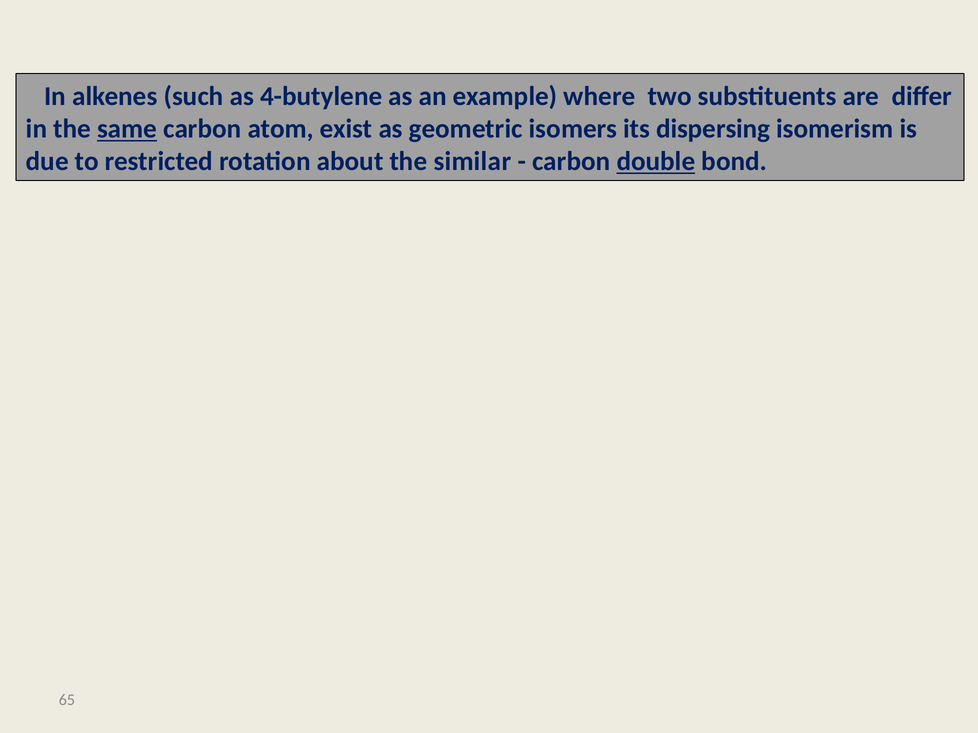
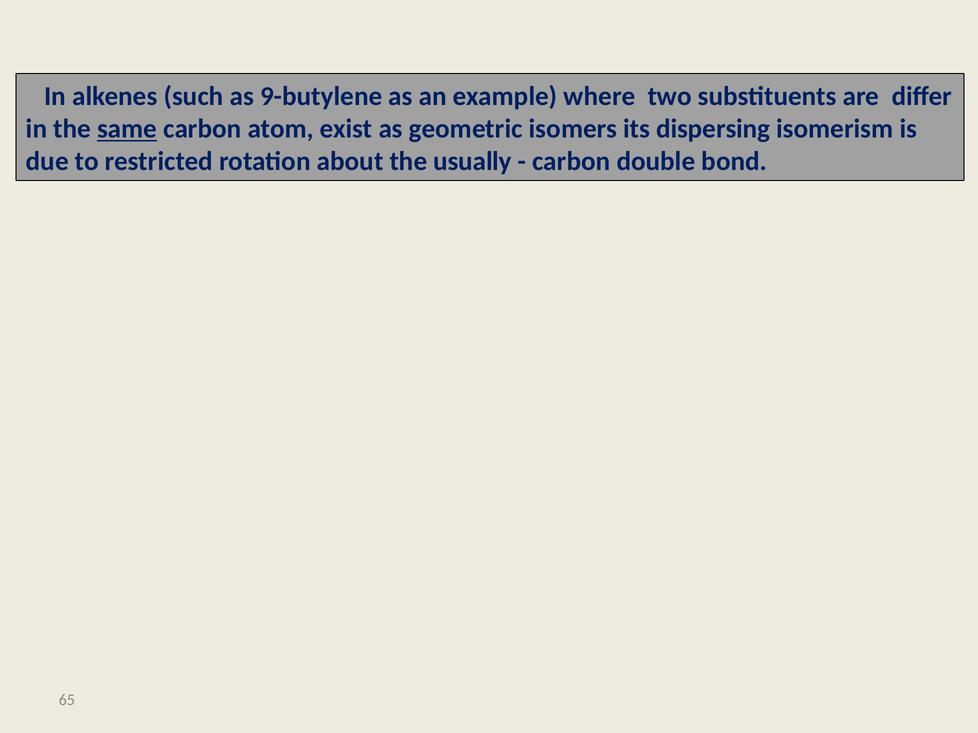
4-butylene: 4-butylene -> 9-butylene
similar: similar -> usually
double underline: present -> none
